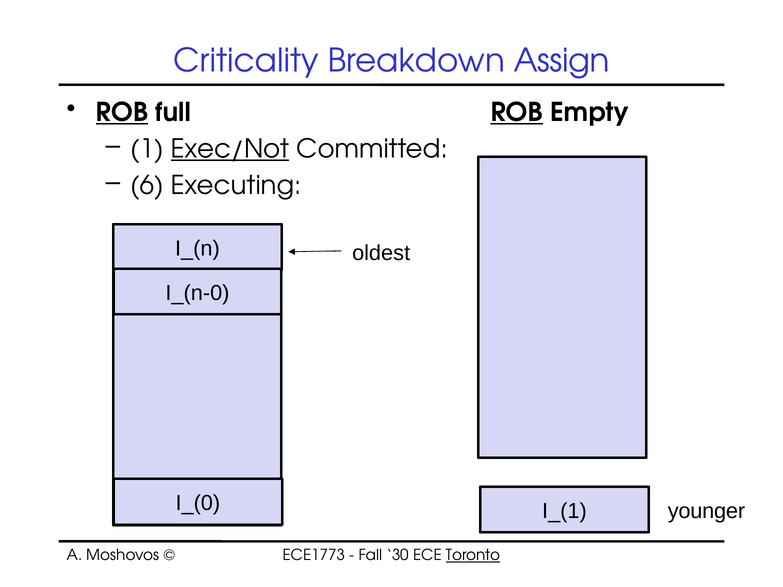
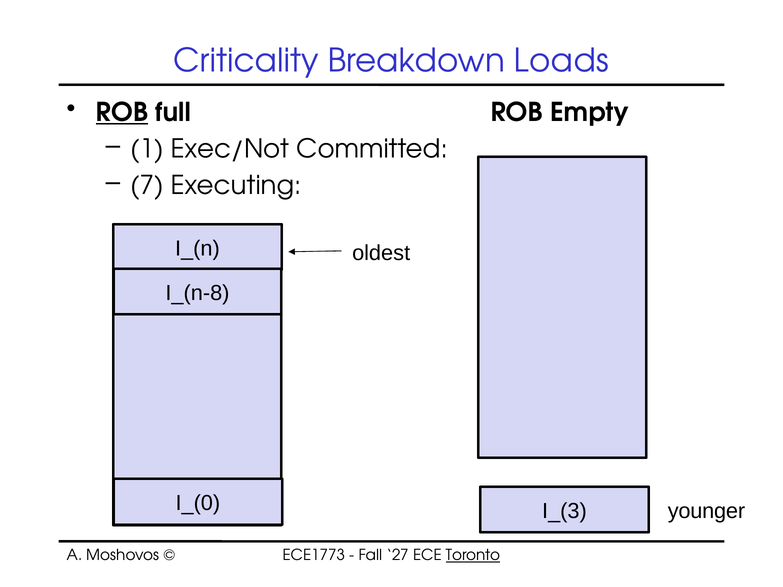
Assign: Assign -> Loads
ROB at (517, 113) underline: present -> none
Exec/Not underline: present -> none
6: 6 -> 7
I_(n-0: I_(n-0 -> I_(n-8
I_(1: I_(1 -> I_(3
30: 30 -> 27
